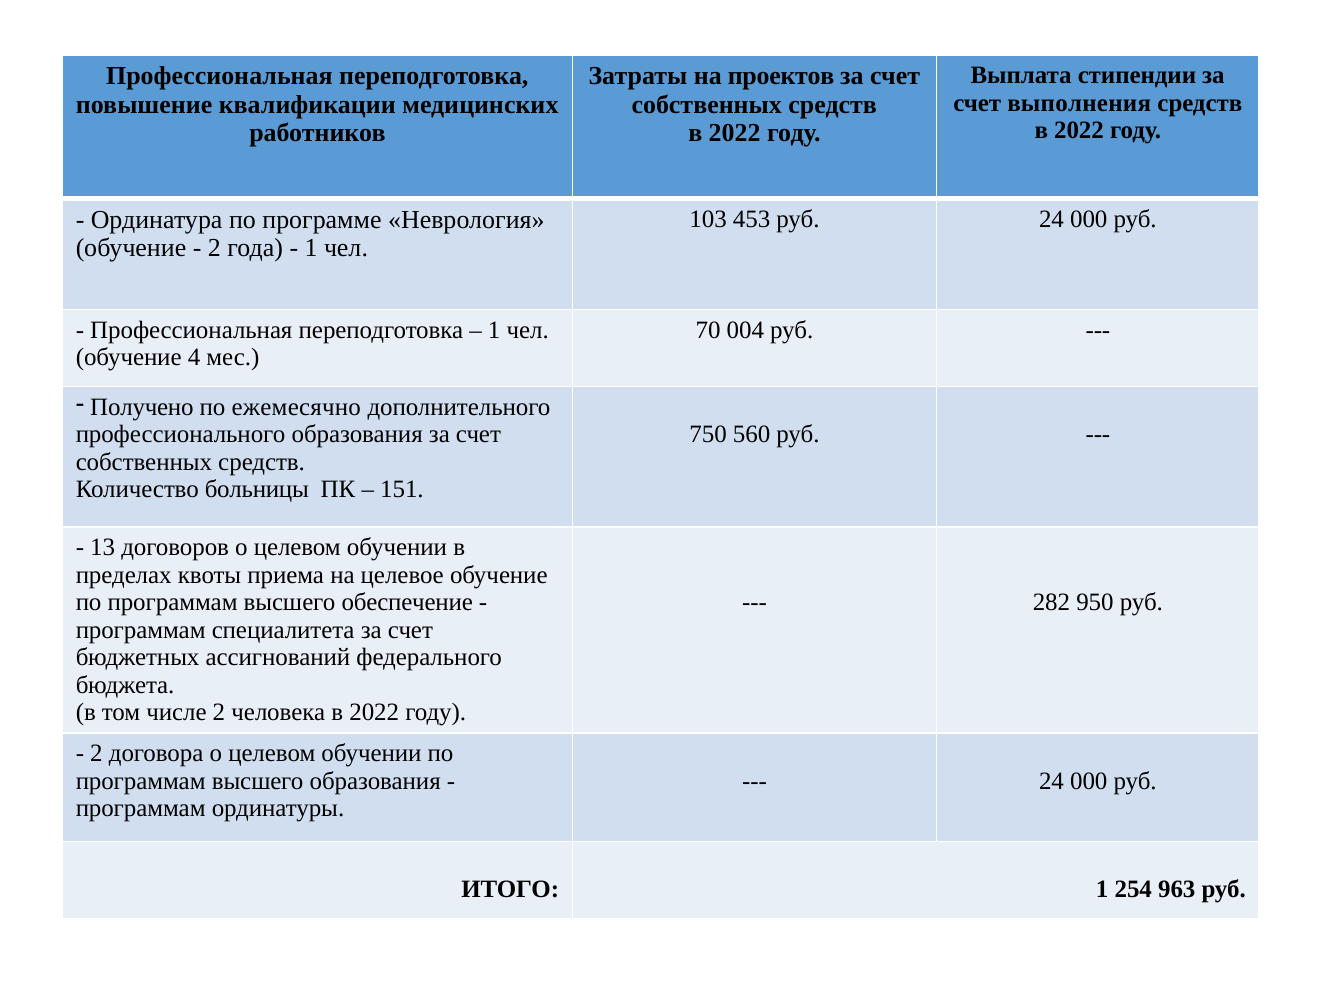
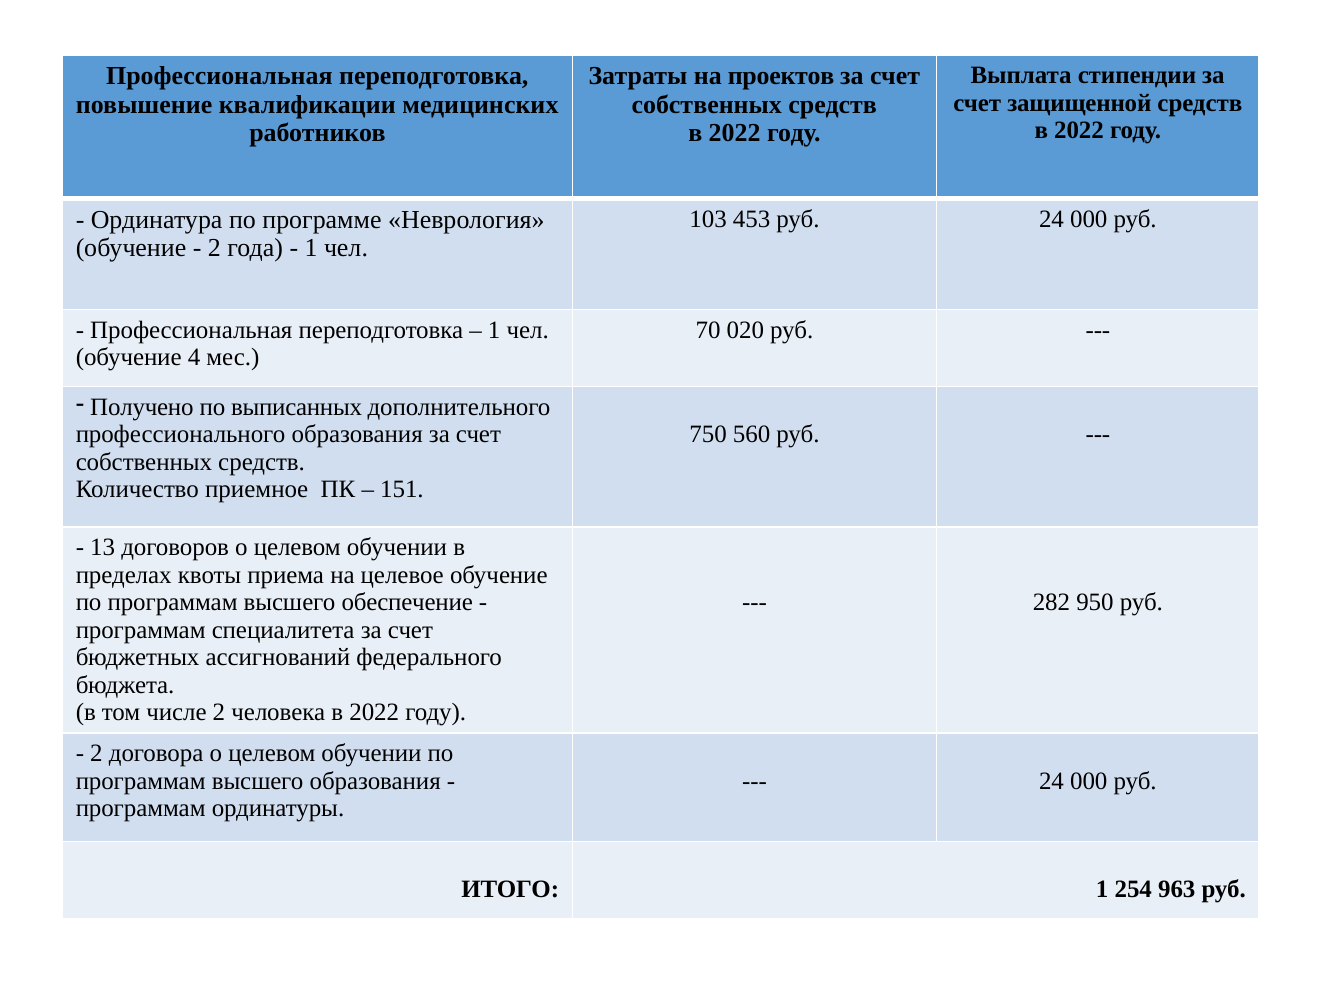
выполнения: выполнения -> защищенной
004: 004 -> 020
ежемесячно: ежемесячно -> выписанных
больницы: больницы -> приемное
